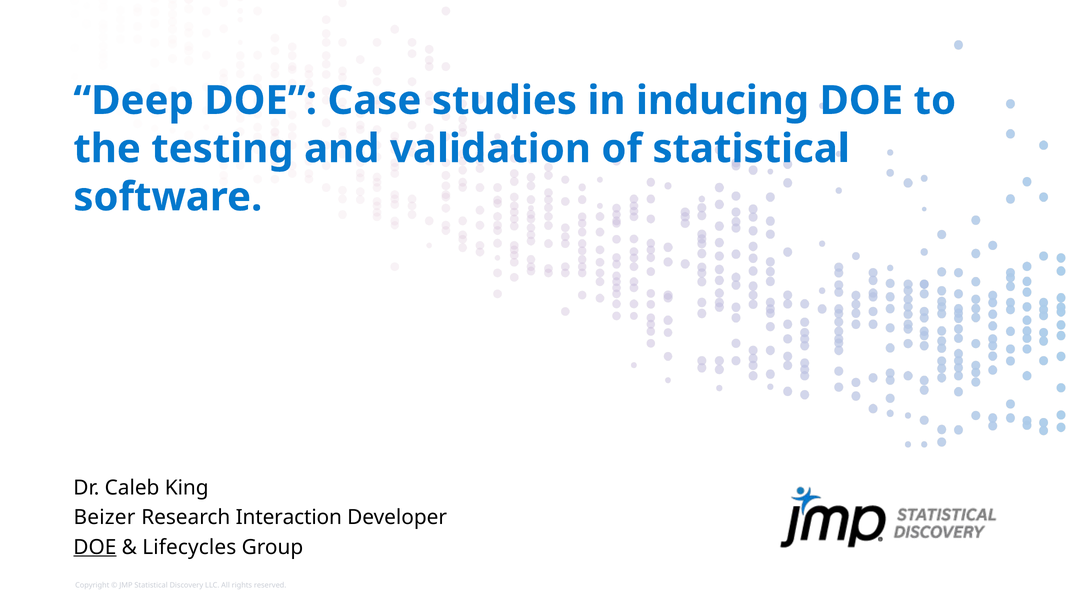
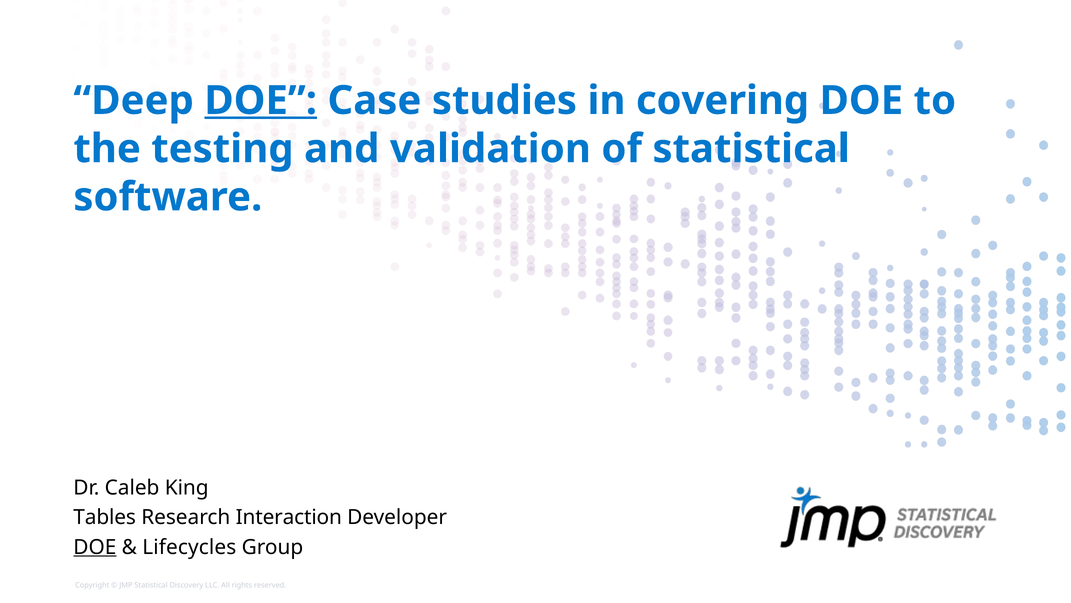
DOE at (261, 101) underline: none -> present
inducing: inducing -> covering
Beizer: Beizer -> Tables
